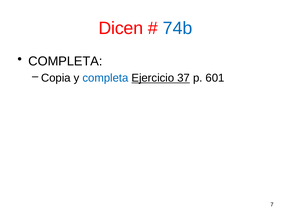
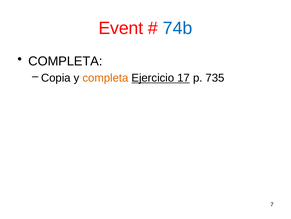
Dicen: Dicen -> Event
completa at (105, 78) colour: blue -> orange
37: 37 -> 17
601: 601 -> 735
